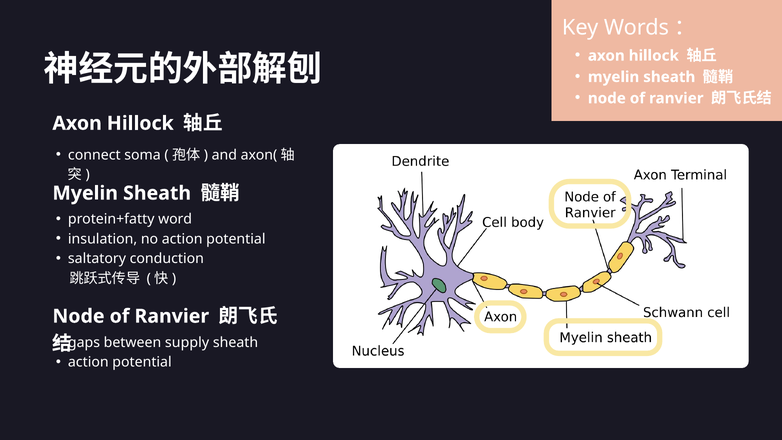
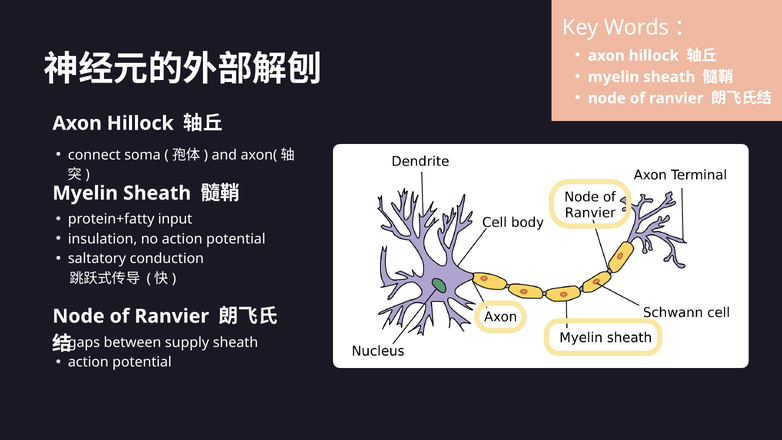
word: word -> input
